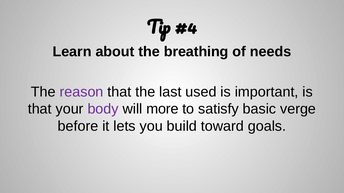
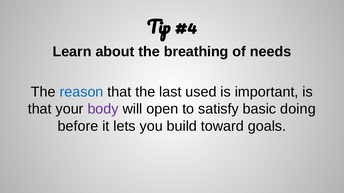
reason colour: purple -> blue
more: more -> open
verge: verge -> doing
